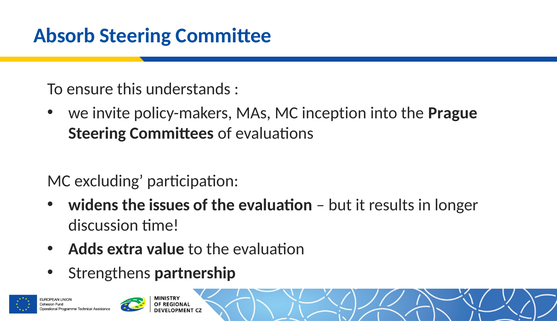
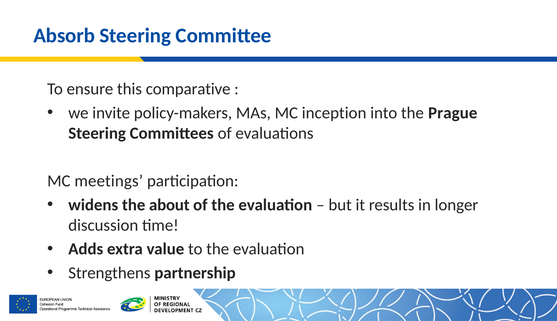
understands: understands -> comparative
excluding: excluding -> meetings
issues: issues -> about
